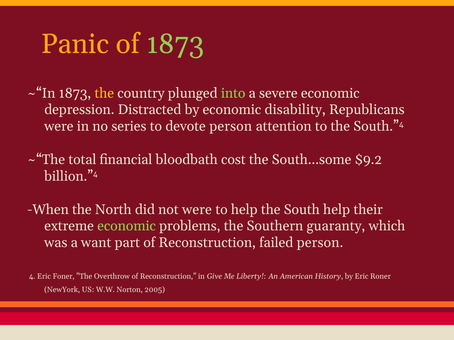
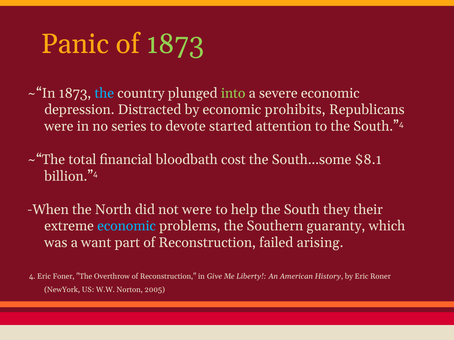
the at (104, 93) colour: yellow -> light blue
disability: disability -> prohibits
devote person: person -> started
$9.2: $9.2 -> $8.1
South help: help -> they
economic at (127, 226) colour: light green -> light blue
failed person: person -> arising
